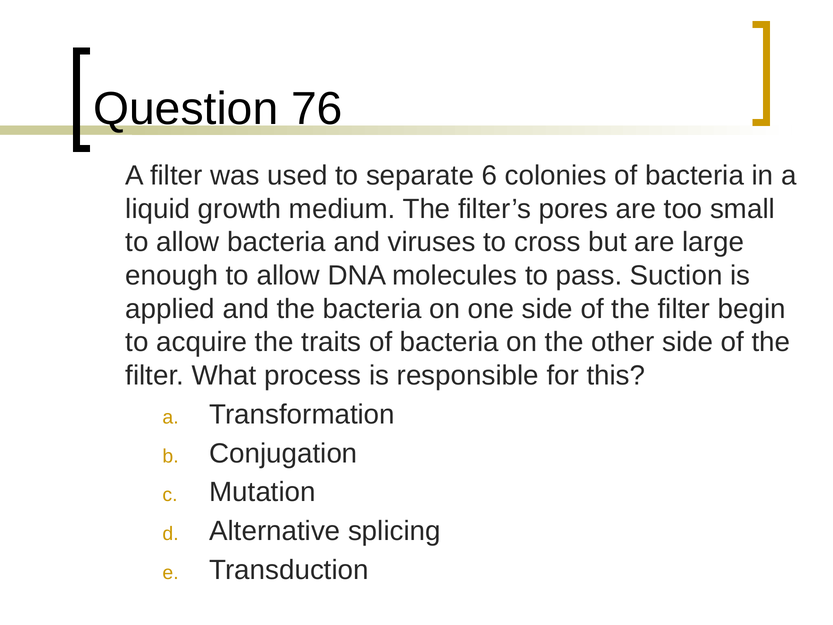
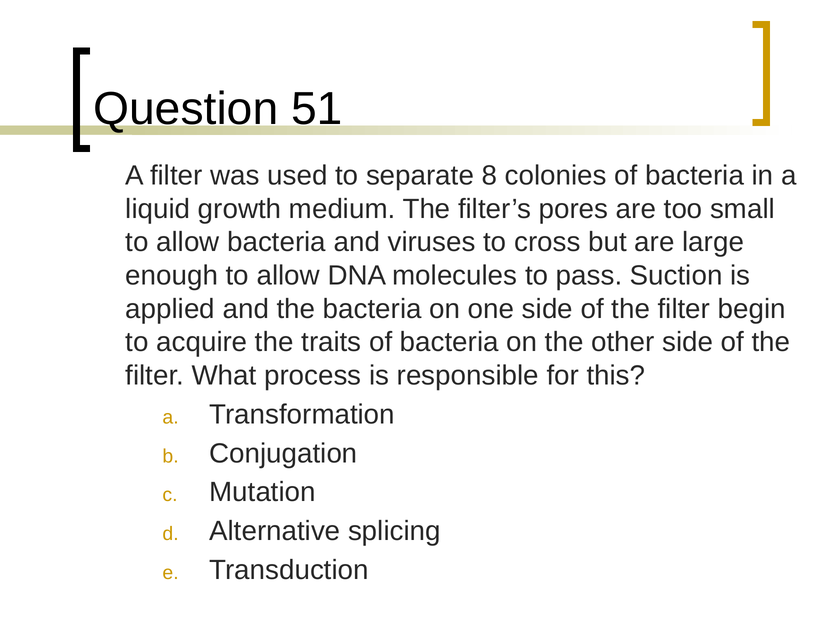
76: 76 -> 51
6: 6 -> 8
